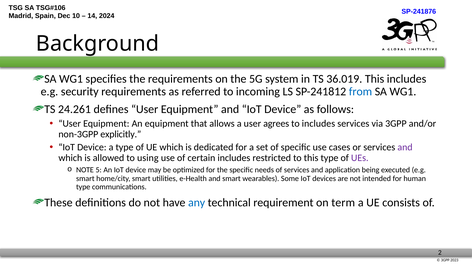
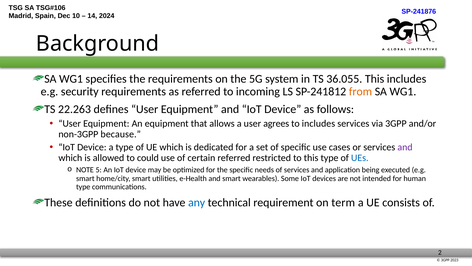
36.019: 36.019 -> 36.055
from colour: blue -> orange
24.261: 24.261 -> 22.263
explicitly: explicitly -> because
using: using -> could
certain includes: includes -> referred
UEs colour: purple -> blue
